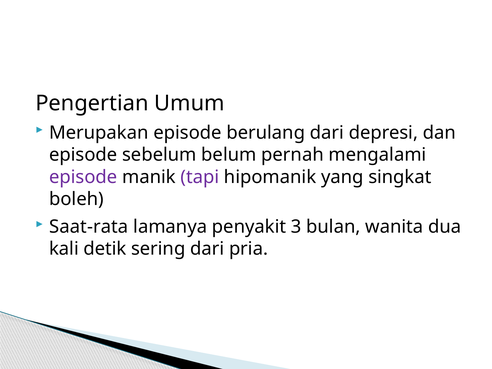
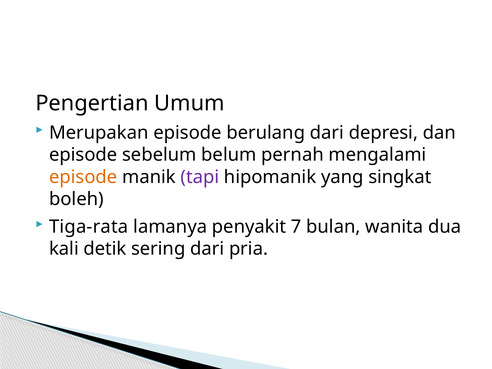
episode at (83, 177) colour: purple -> orange
Saat-rata: Saat-rata -> Tiga-rata
3: 3 -> 7
